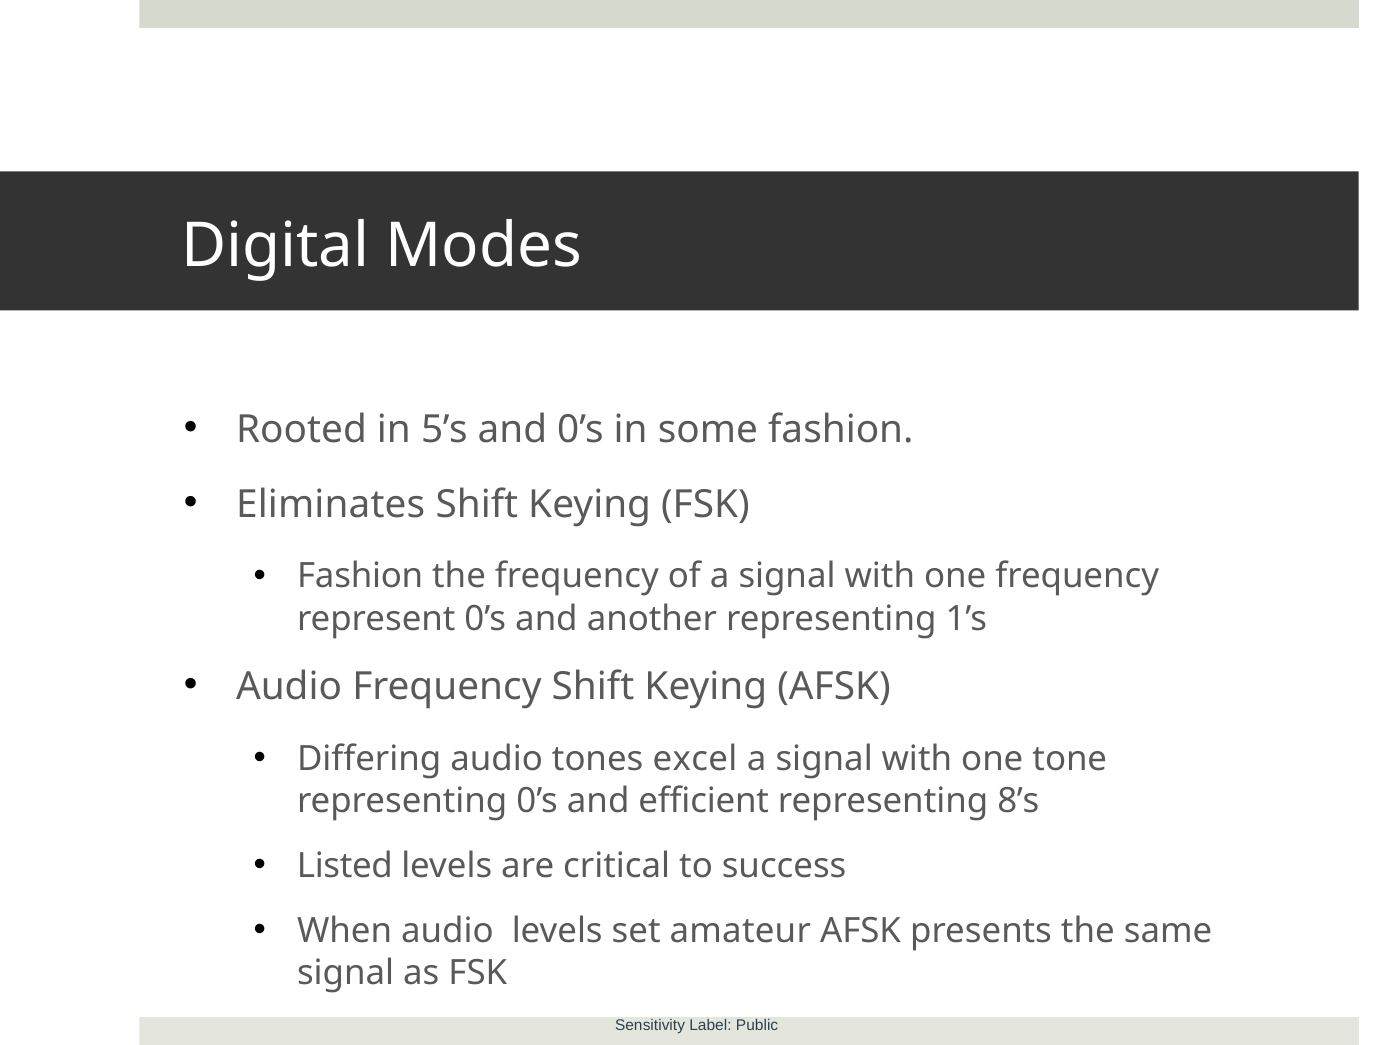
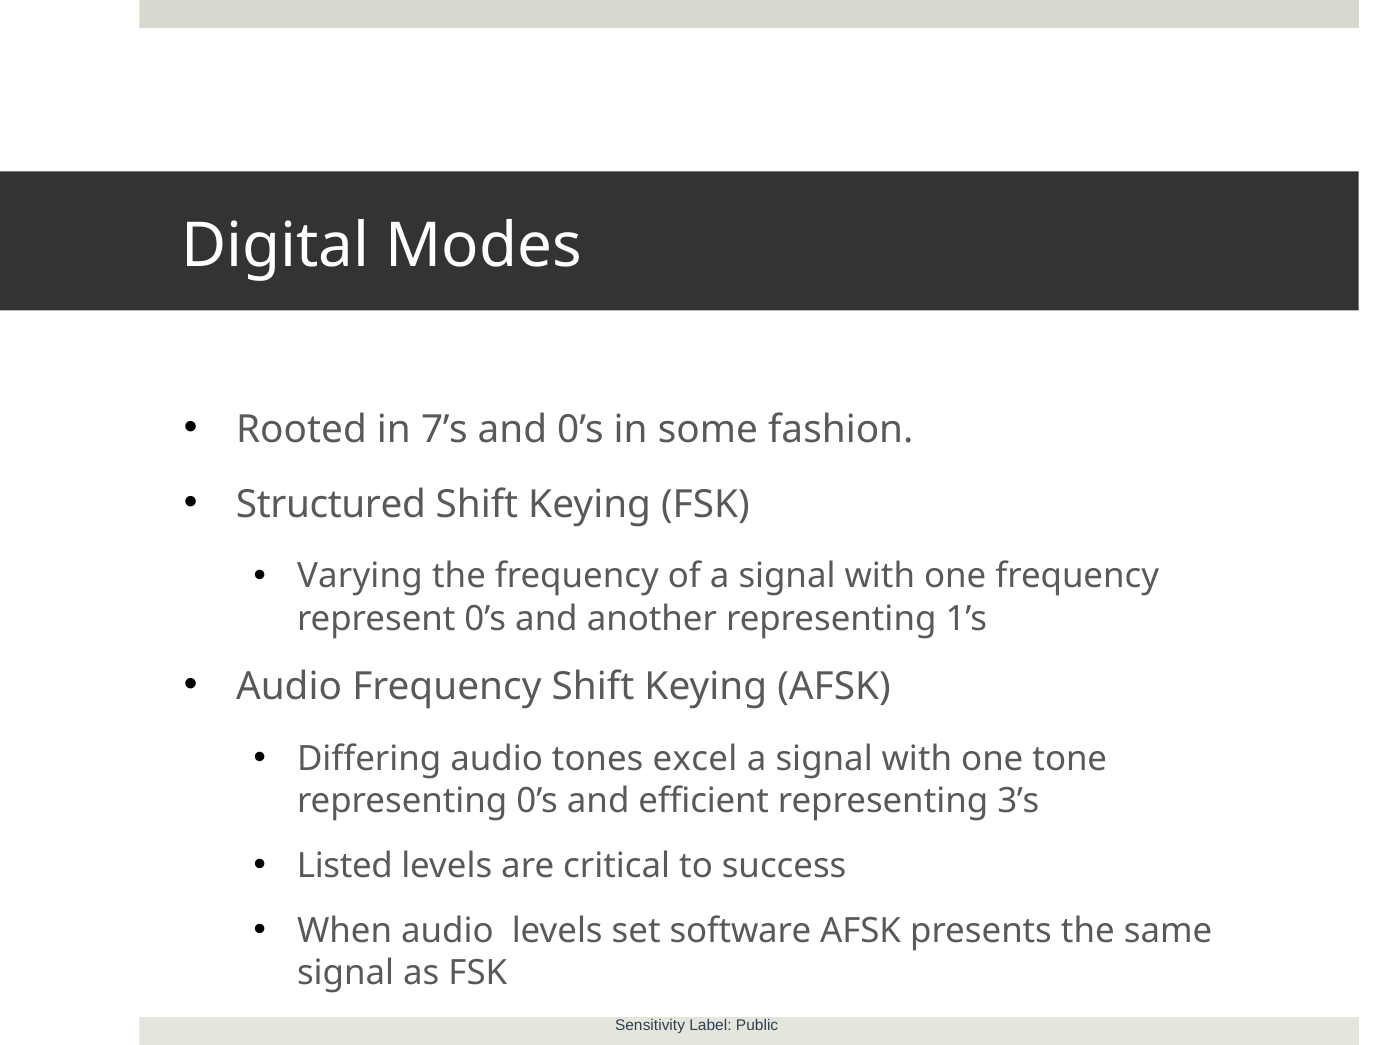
5’s: 5’s -> 7’s
Eliminates: Eliminates -> Structured
Fashion at (360, 577): Fashion -> Varying
8’s: 8’s -> 3’s
amateur: amateur -> software
